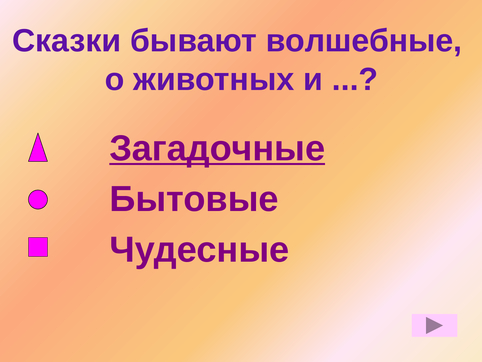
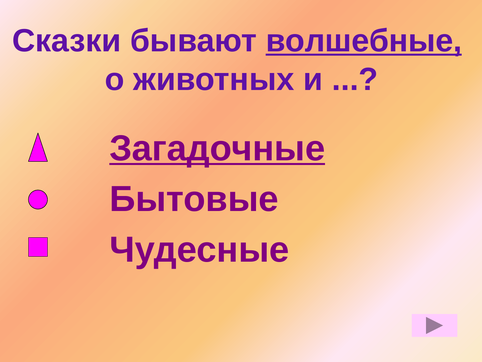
волшебные underline: none -> present
